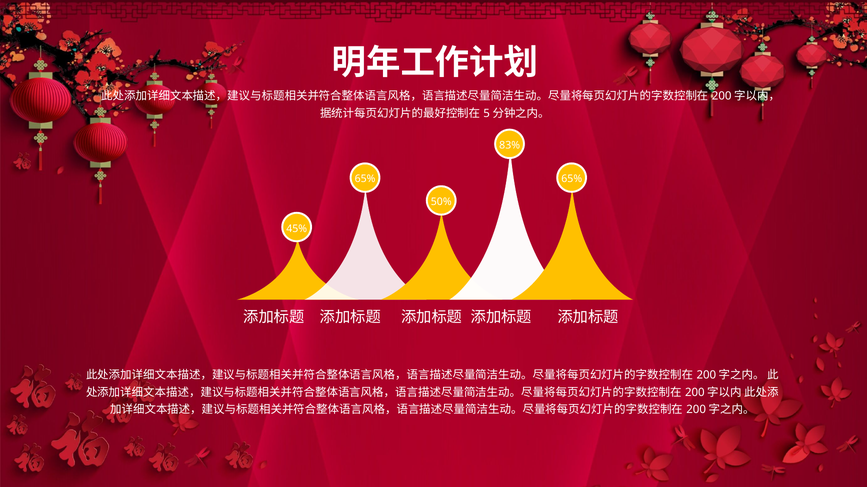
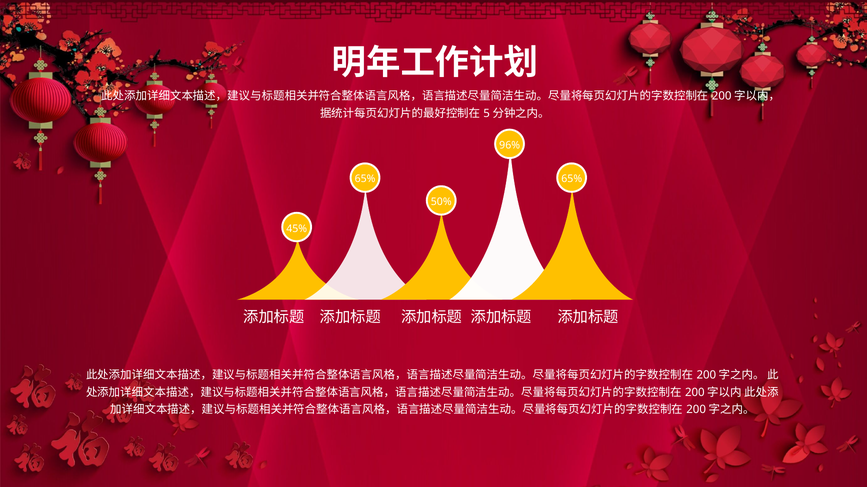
83%: 83% -> 96%
